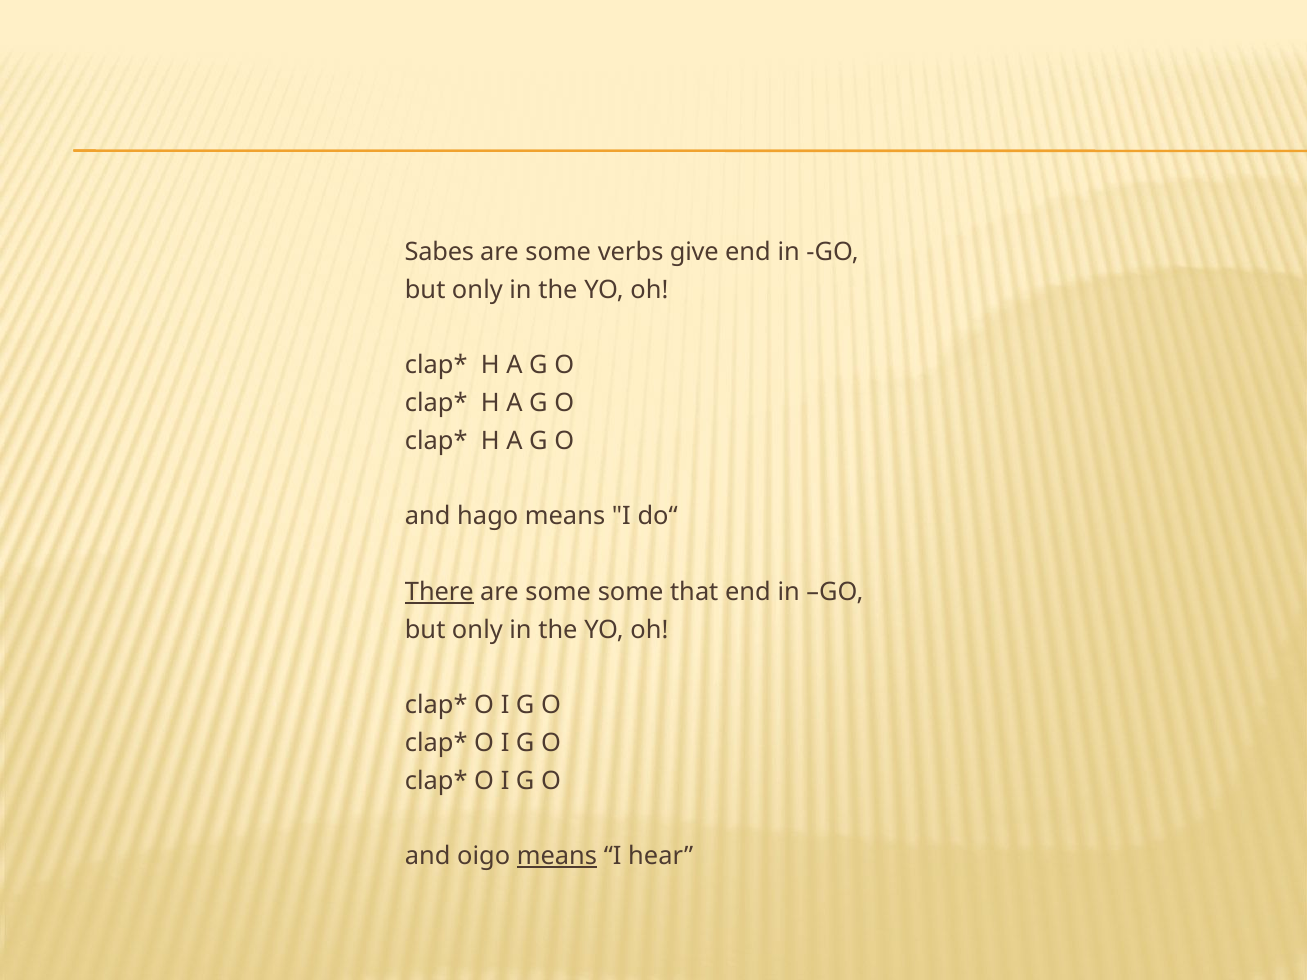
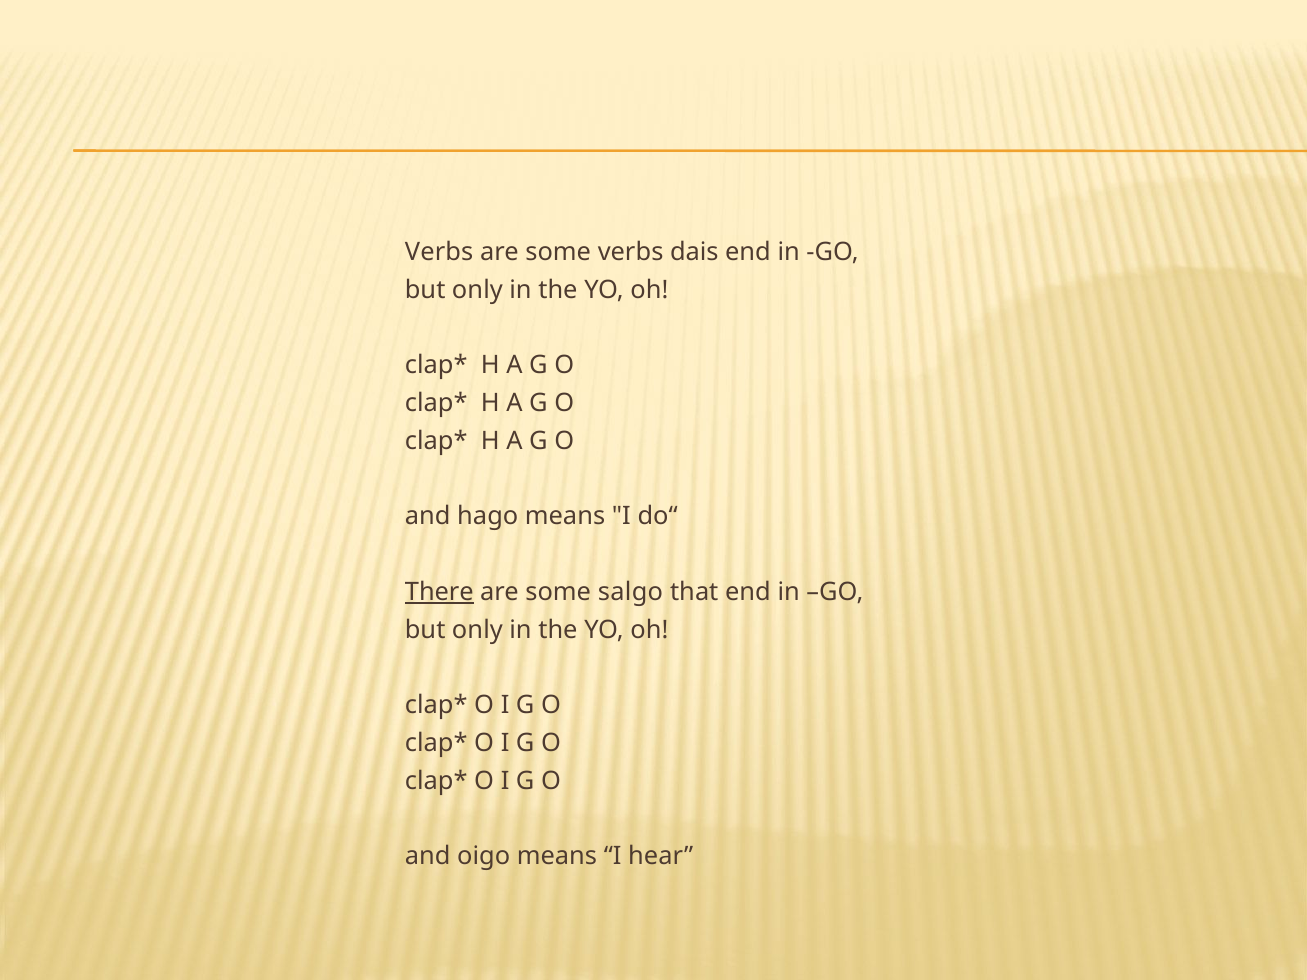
Sabes at (439, 252): Sabes -> Verbs
give: give -> dais
some some: some -> salgo
means at (557, 856) underline: present -> none
